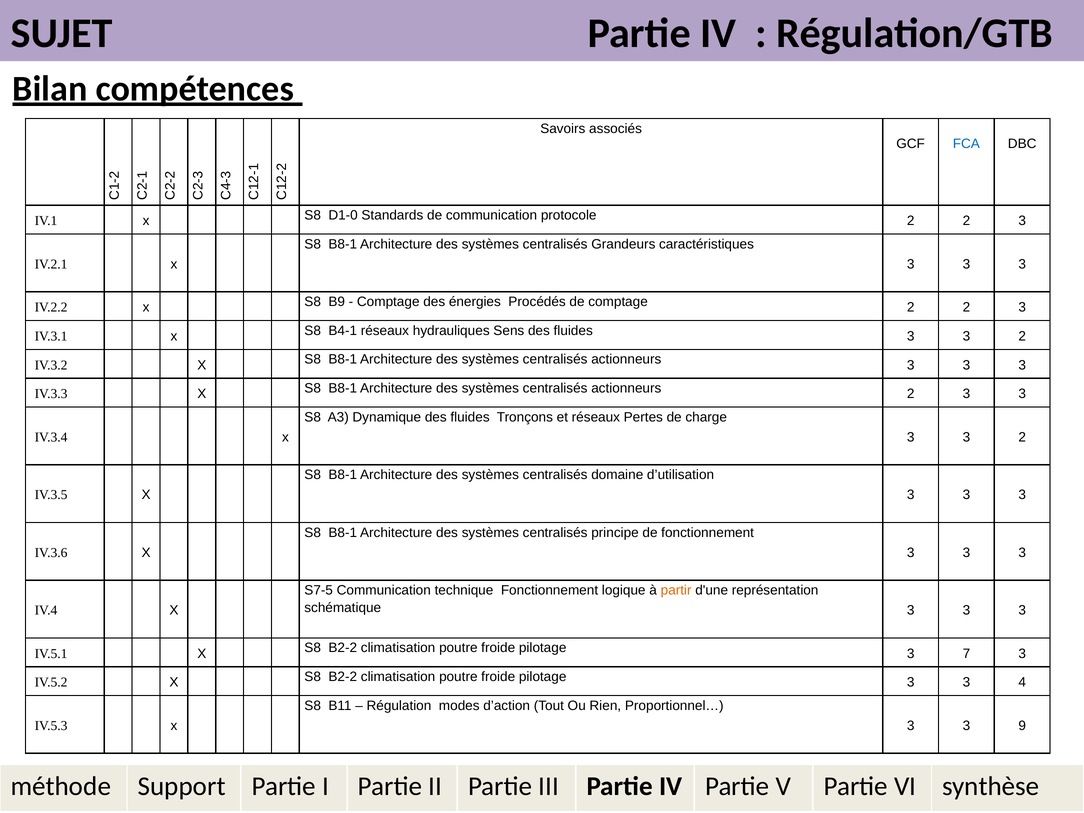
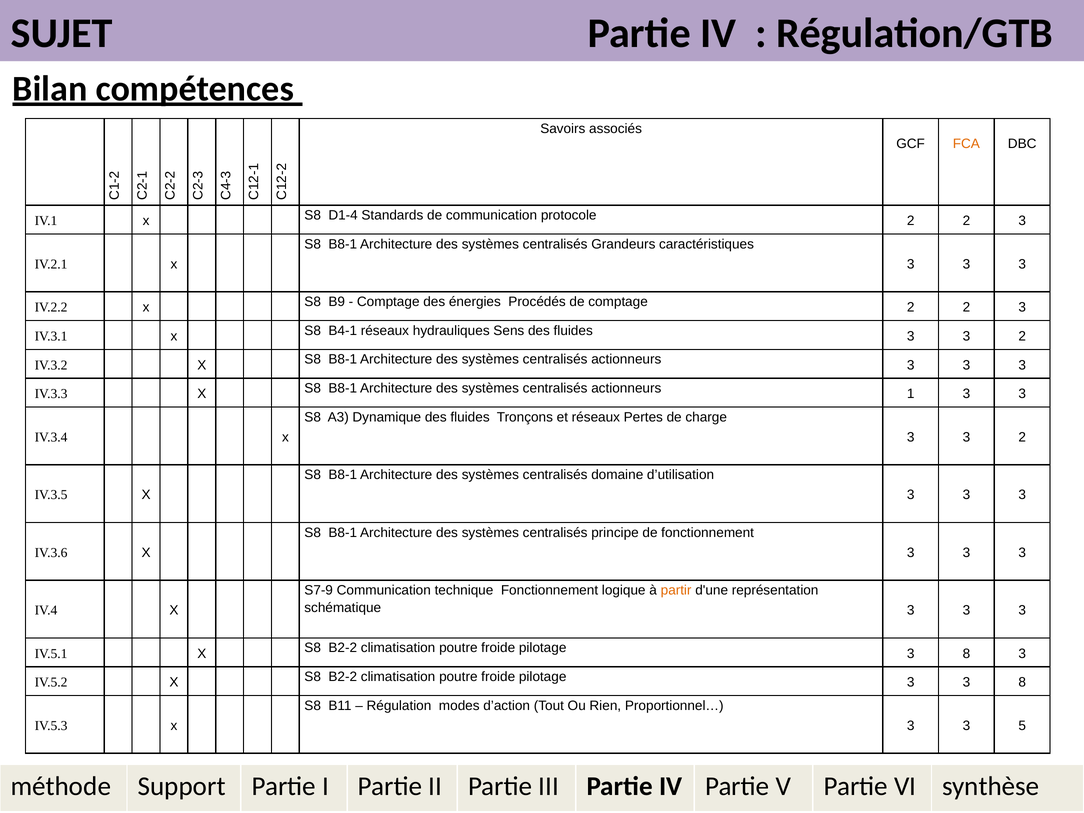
FCA colour: blue -> orange
D1-0: D1-0 -> D1-4
actionneurs 2: 2 -> 1
S7-5: S7-5 -> S7-9
pilotage 3 7: 7 -> 8
3 3 4: 4 -> 8
9: 9 -> 5
